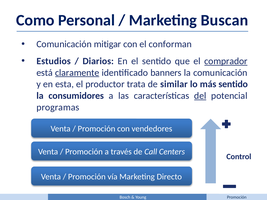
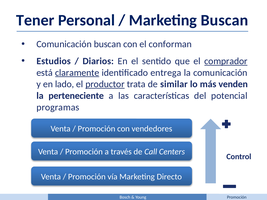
Como: Como -> Tener
Comunicación mitigar: mitigar -> buscan
banners: banners -> entrega
esta: esta -> lado
productor underline: none -> present
más sentido: sentido -> venden
consumidores: consumidores -> perteneciente
del underline: present -> none
